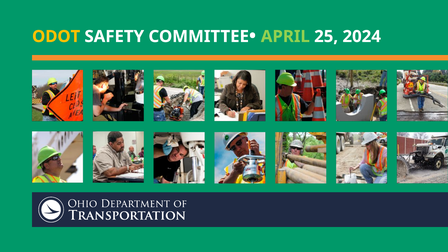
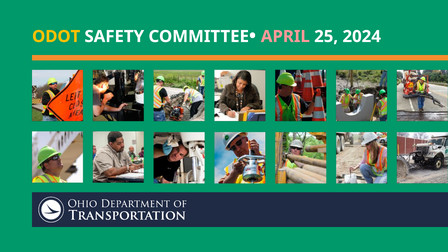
APRIL colour: light green -> pink
